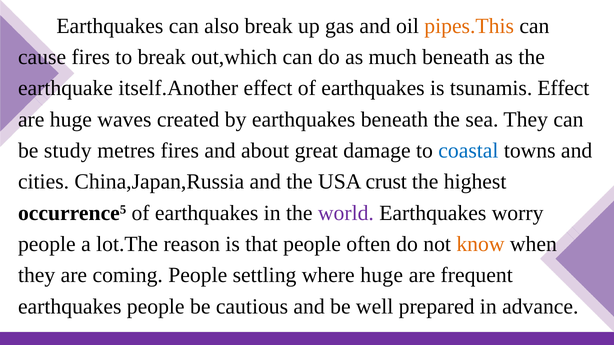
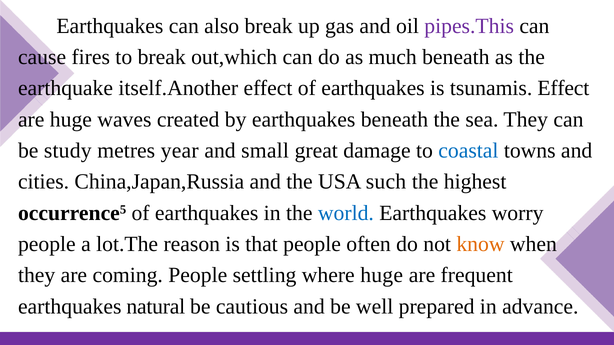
pipes.This colour: orange -> purple
metres fires: fires -> year
about: about -> small
crust: crust -> such
world colour: purple -> blue
earthquakes people: people -> natural
